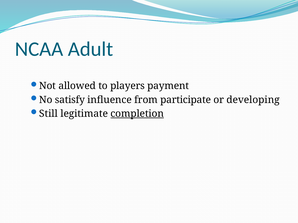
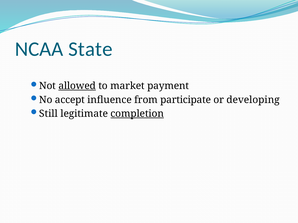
Adult: Adult -> State
allowed underline: none -> present
players: players -> market
satisfy: satisfy -> accept
